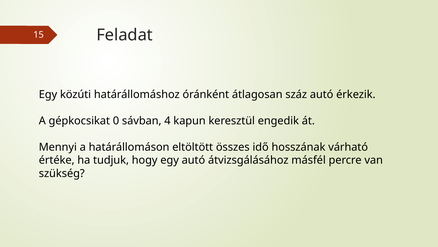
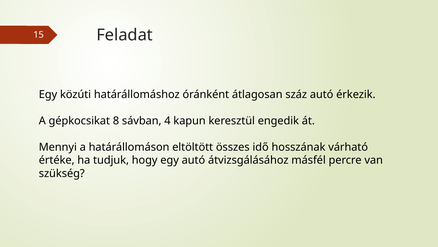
0: 0 -> 8
